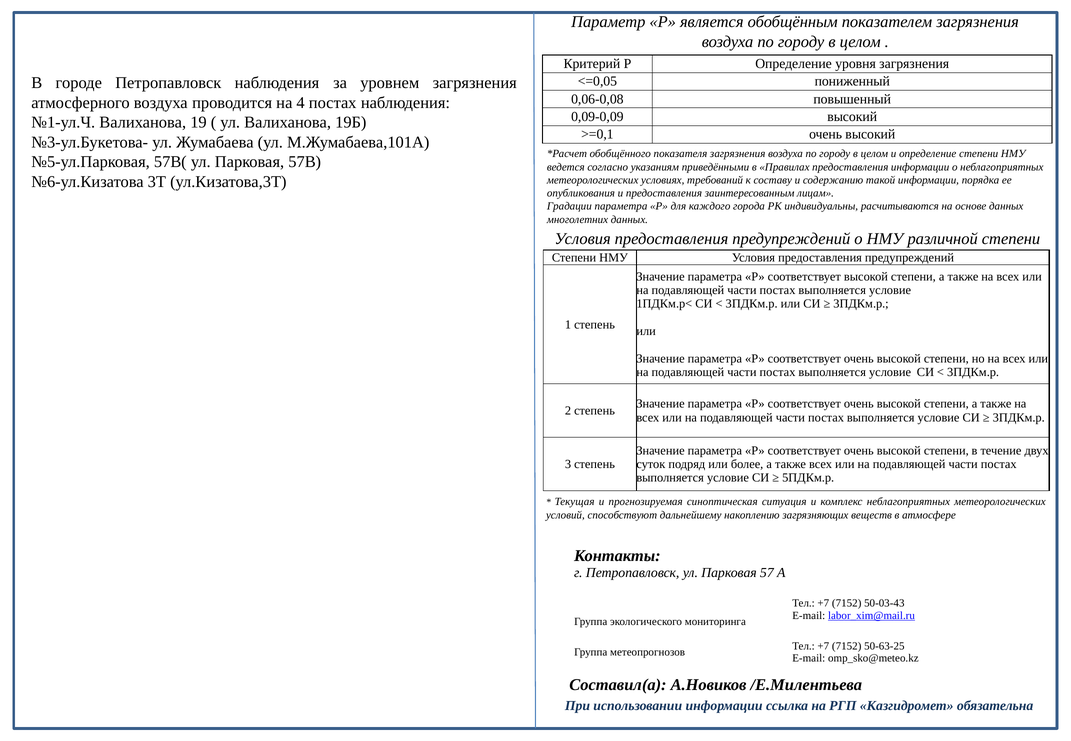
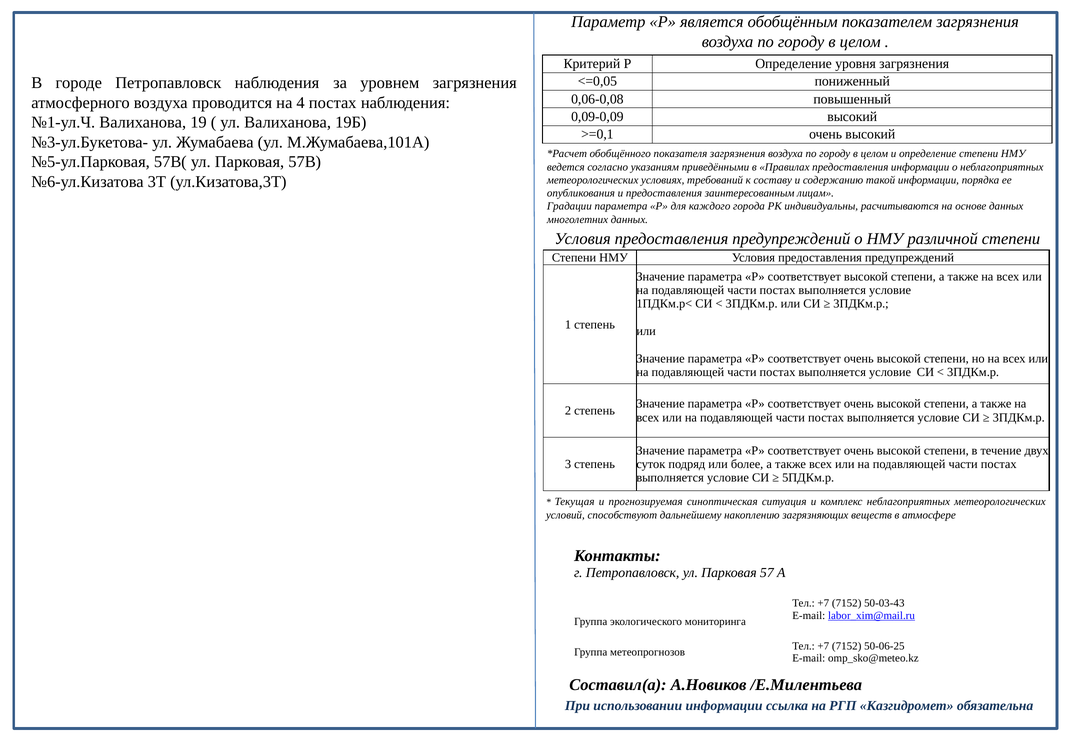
50-63-25: 50-63-25 -> 50-06-25
